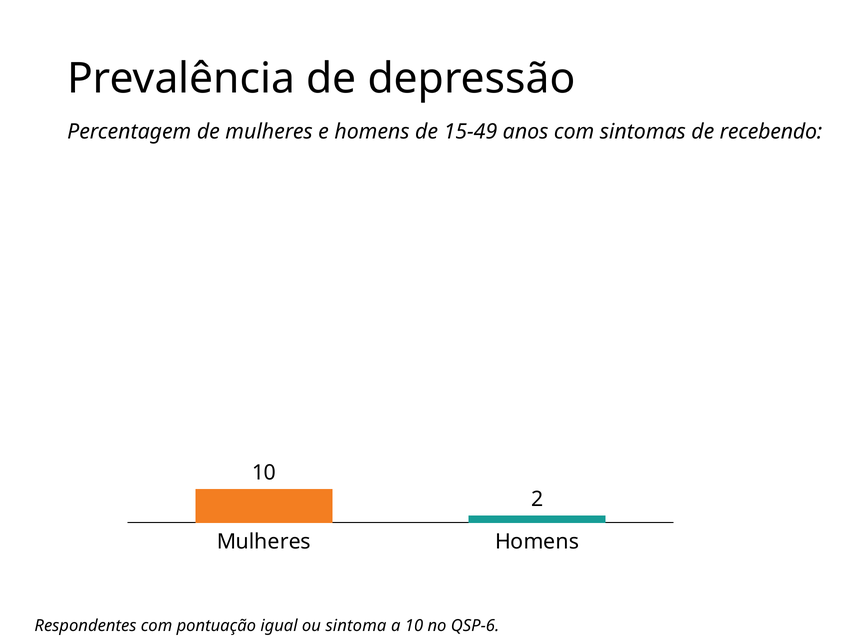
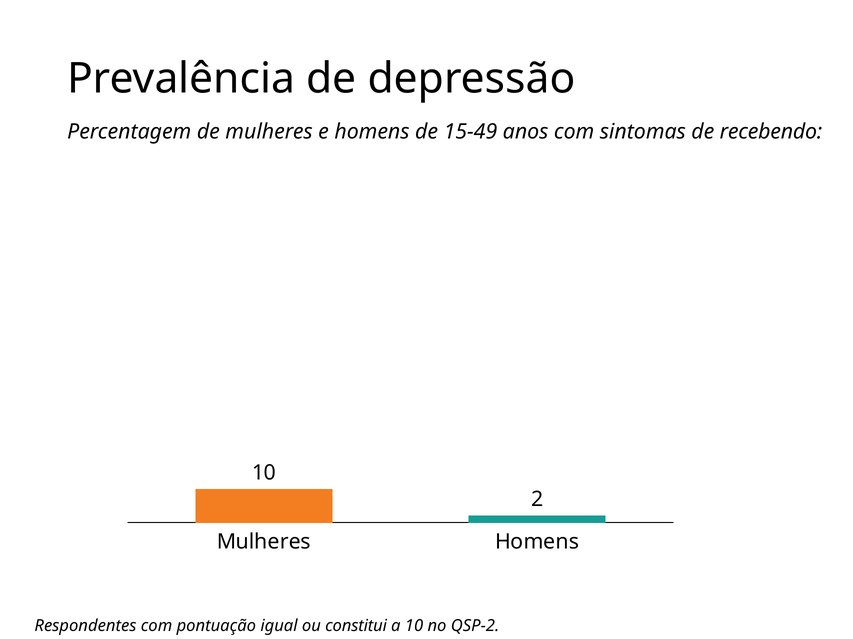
sintoma: sintoma -> constitui
QSP-6: QSP-6 -> QSP-2
